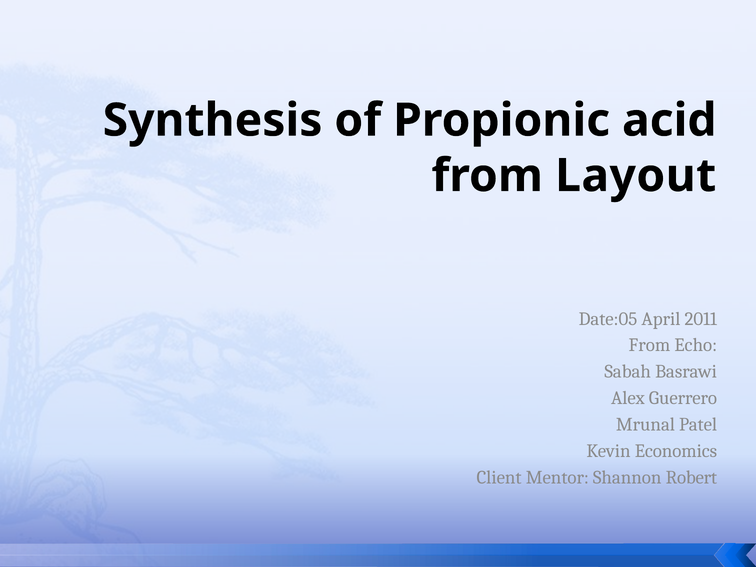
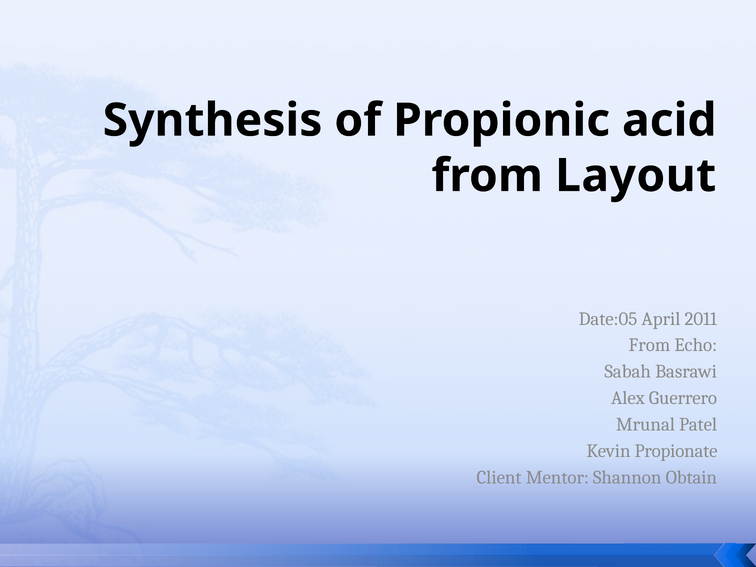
Economics: Economics -> Propionate
Robert: Robert -> Obtain
